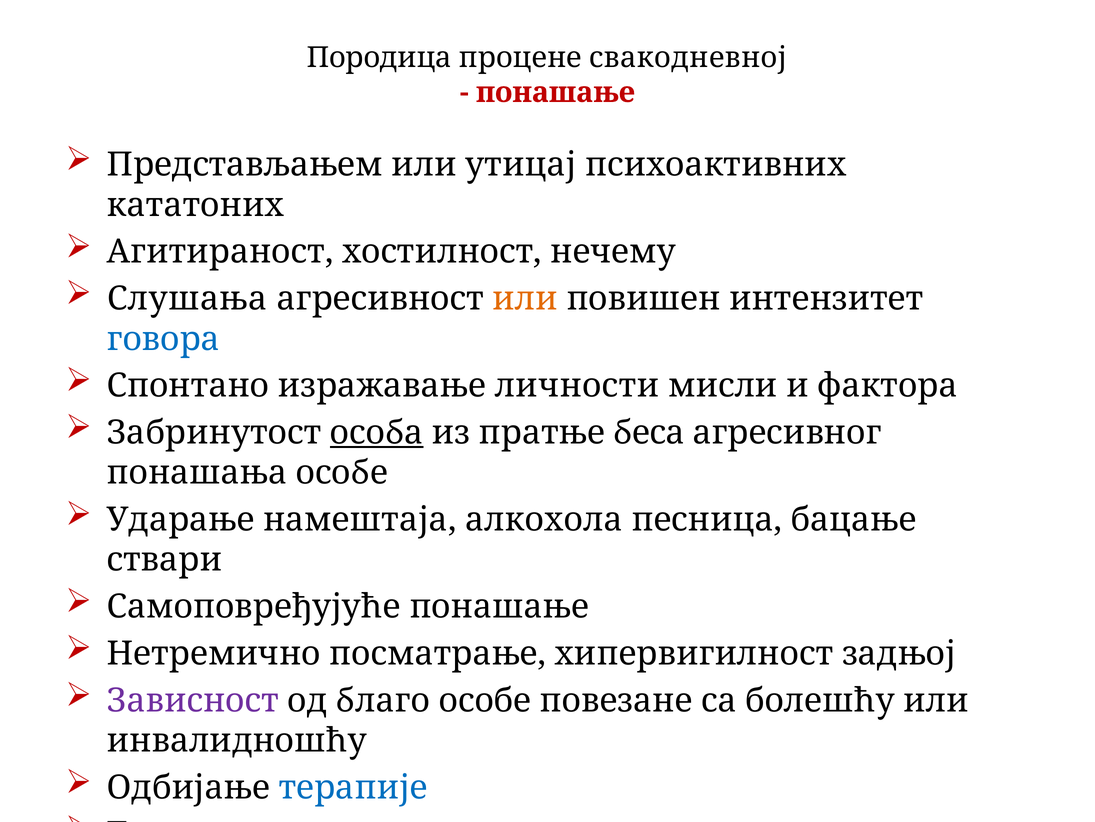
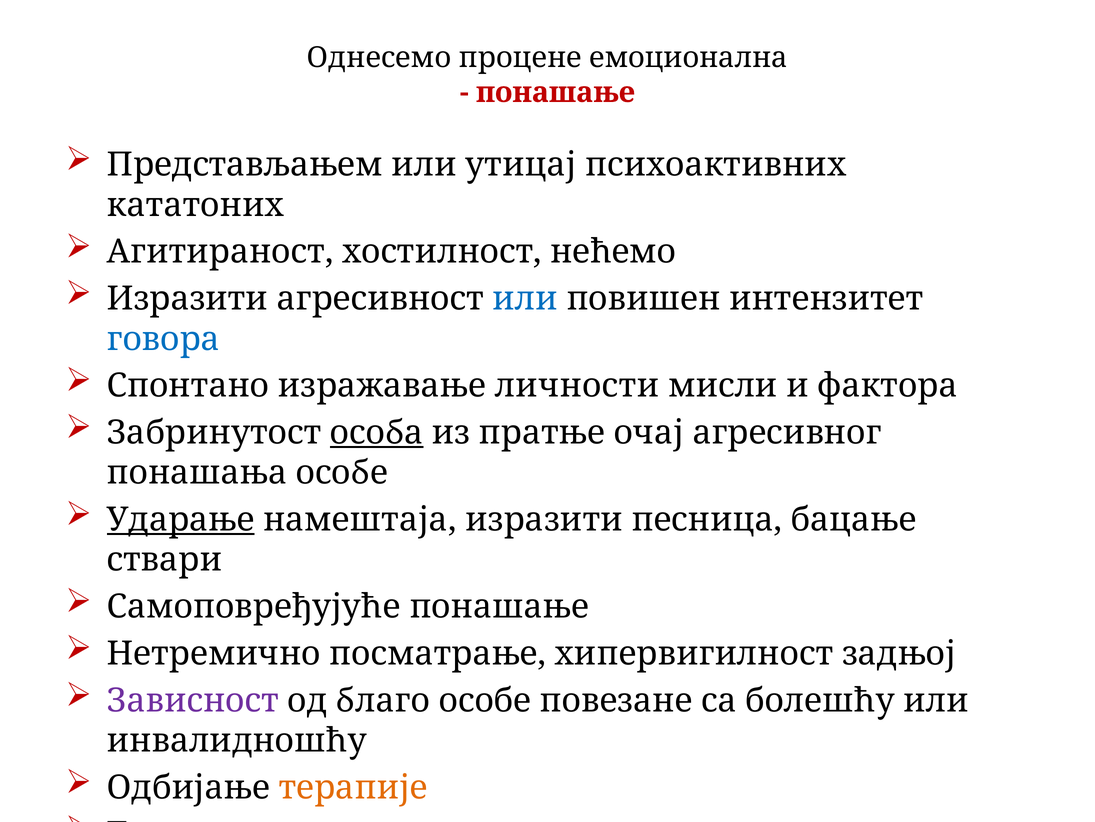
Породица: Породица -> Однесемо
свакодневној: свакодневној -> емоционална
нечему: нечему -> нећемо
Слушања at (187, 299): Слушања -> Изразити
или at (525, 299) colour: orange -> blue
беса: беса -> очај
Ударање underline: none -> present
намештаја алкохола: алкохола -> изразити
терапије colour: blue -> orange
